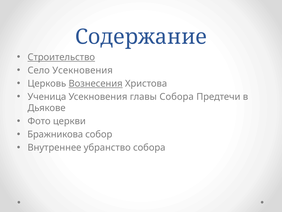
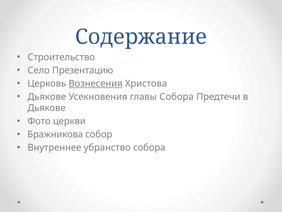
Строительство underline: present -> none
Село Усекновения: Усекновения -> Презентацию
Ученица at (47, 97): Ученица -> Дьякове
